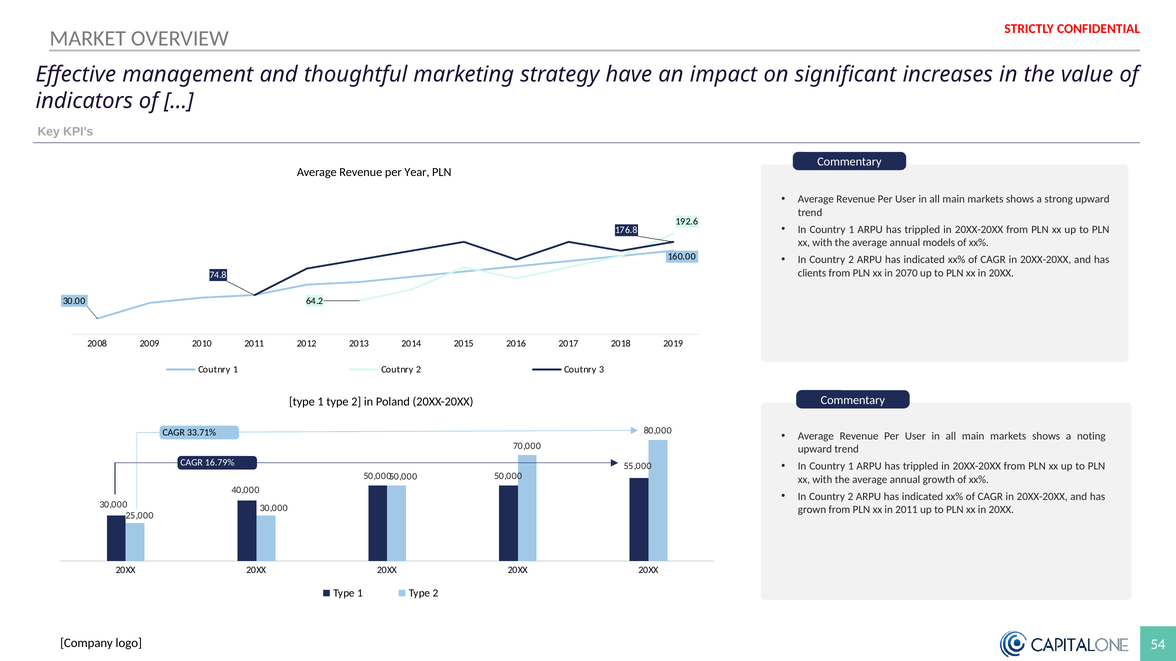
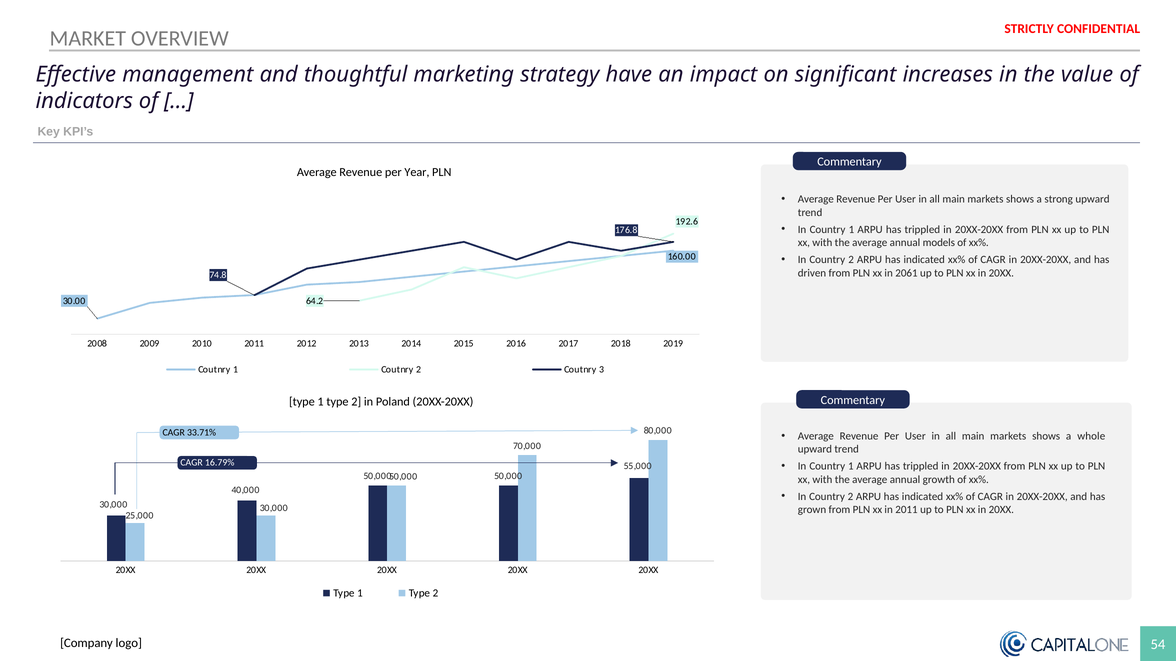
clients: clients -> driven
2070: 2070 -> 2061
noting: noting -> whole
